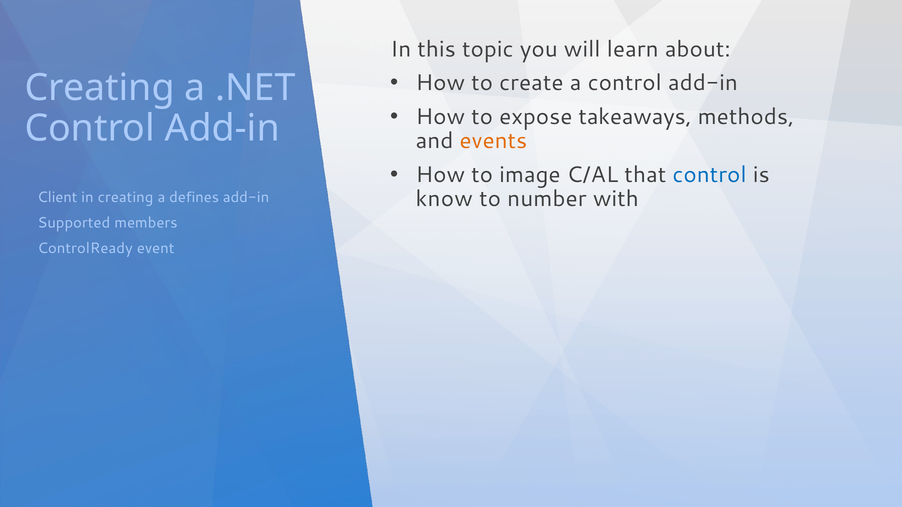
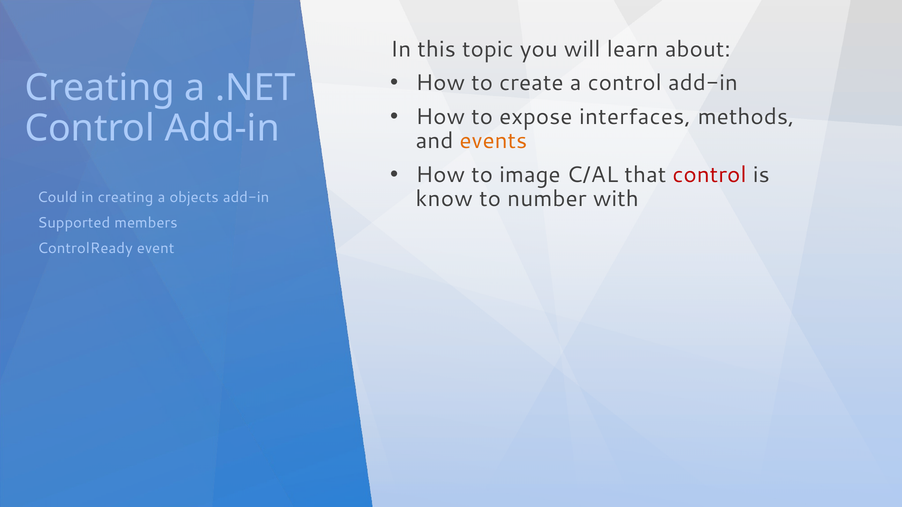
takeaways: takeaways -> interfaces
control at (710, 175) colour: blue -> red
Client: Client -> Could
defines: defines -> objects
